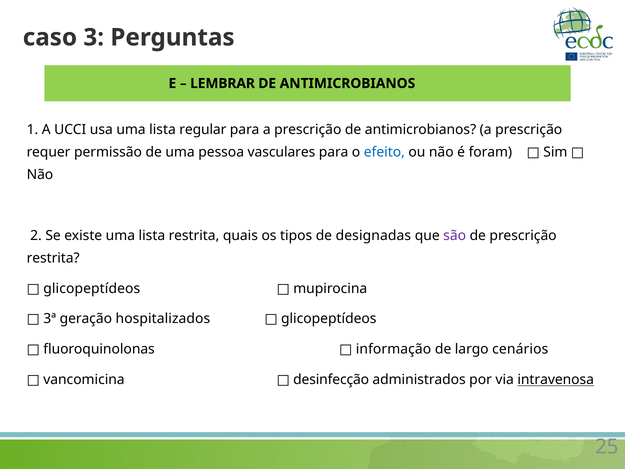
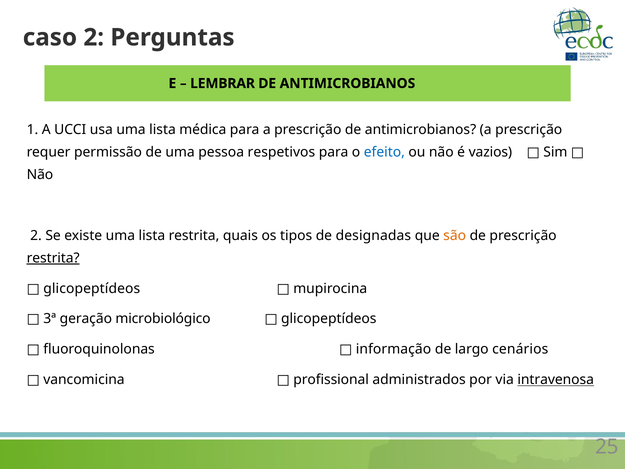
caso 3: 3 -> 2
regular: regular -> médica
vasculares: vasculares -> respetivos
foram: foram -> vazios
são colour: purple -> orange
restrita at (53, 258) underline: none -> present
hospitalizados: hospitalizados -> microbiológico
desinfecção: desinfecção -> profissional
